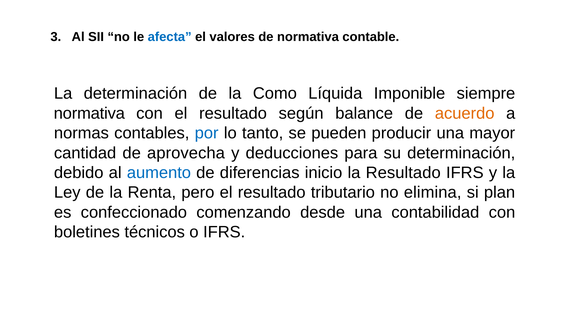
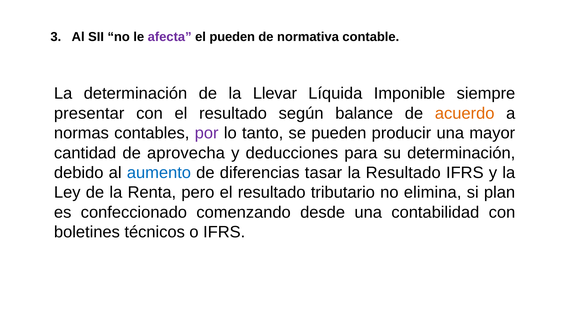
afecta colour: blue -> purple
el valores: valores -> pueden
Como: Como -> Llevar
normativa at (89, 113): normativa -> presentar
por colour: blue -> purple
inicio: inicio -> tasar
